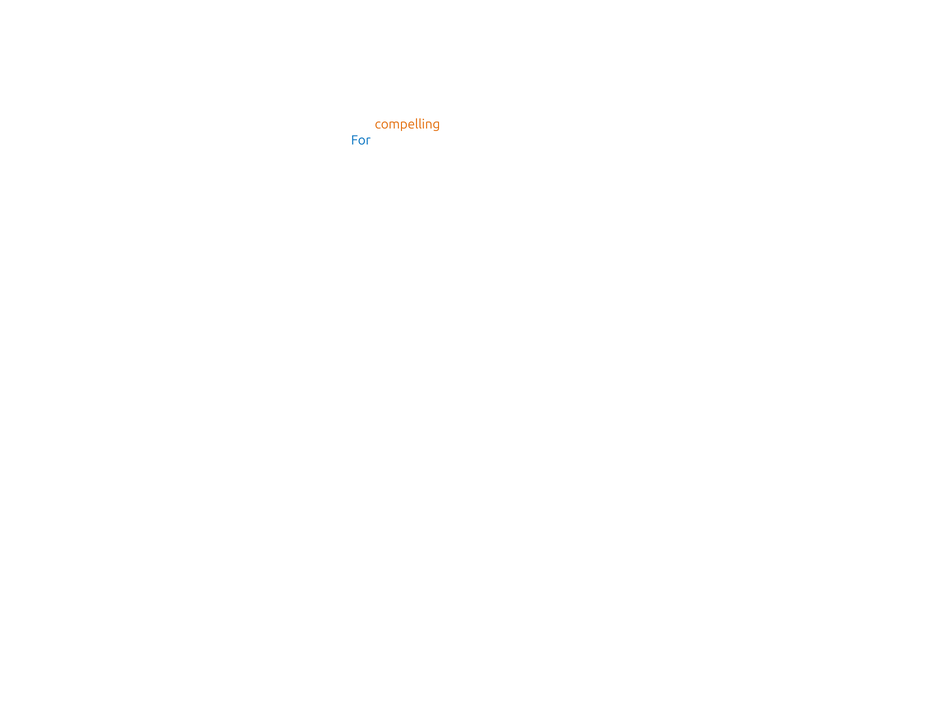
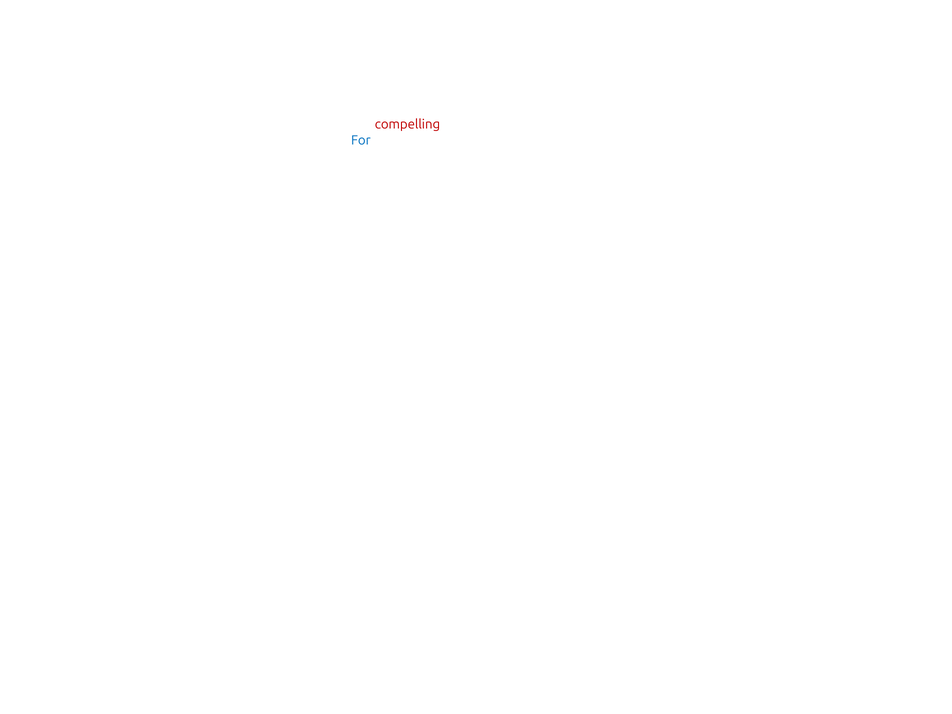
compelling colour: orange -> red
